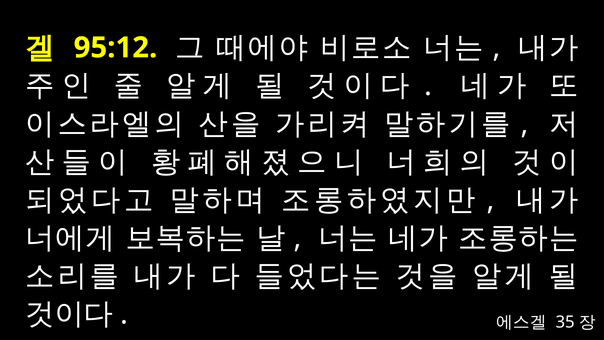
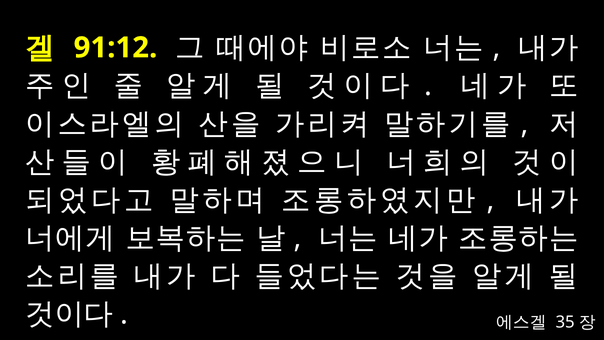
95:12: 95:12 -> 91:12
